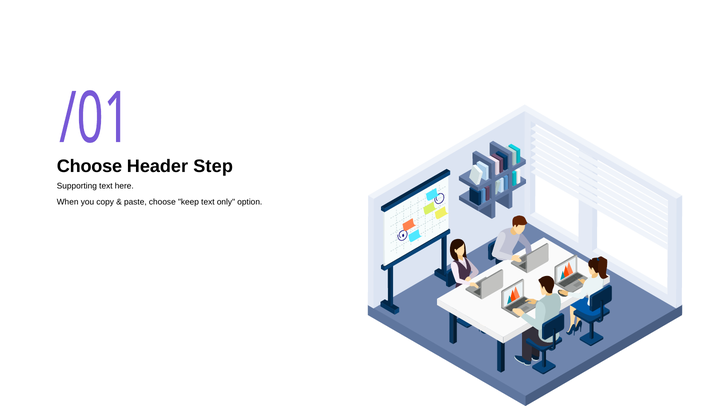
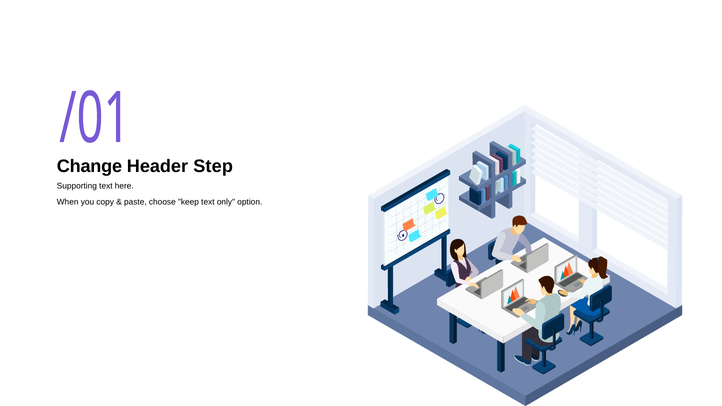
Choose at (89, 166): Choose -> Change
